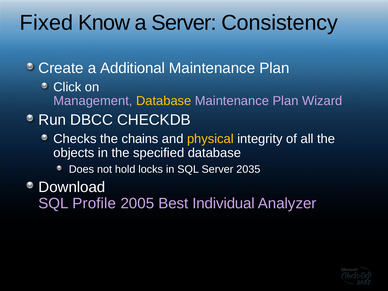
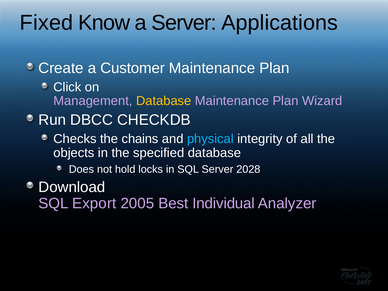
Consistency: Consistency -> Applications
Additional: Additional -> Customer
physical colour: yellow -> light blue
2035: 2035 -> 2028
Profile: Profile -> Export
